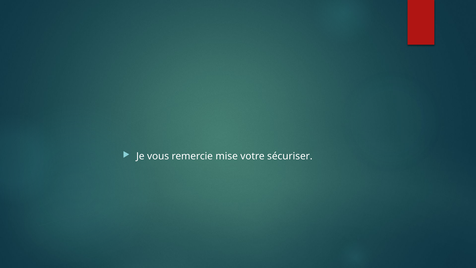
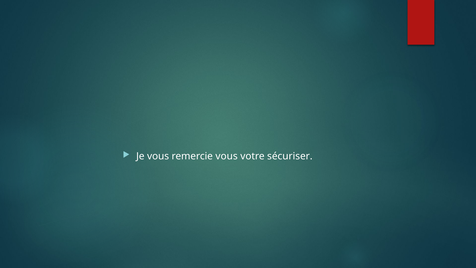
remercie mise: mise -> vous
